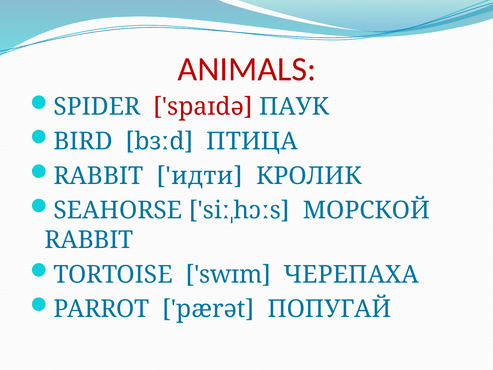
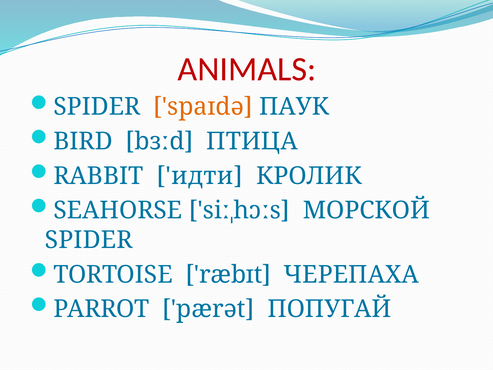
spaɪdə colour: red -> orange
RABBIT at (89, 240): RABBIT -> SPIDER
swɪm: swɪm -> ræbɪt
